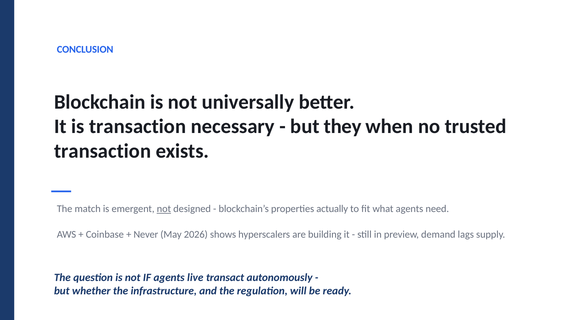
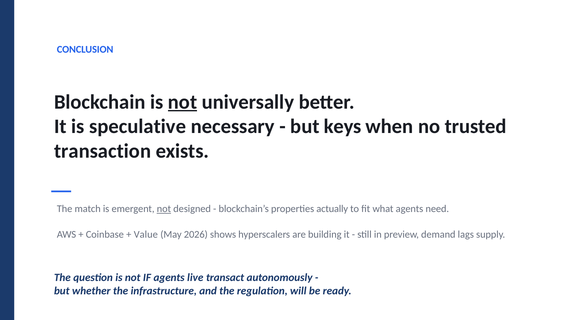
not at (183, 102) underline: none -> present
is transaction: transaction -> speculative
they: they -> keys
Never: Never -> Value
